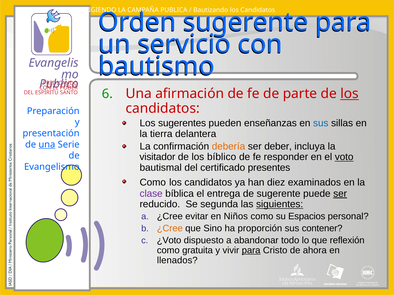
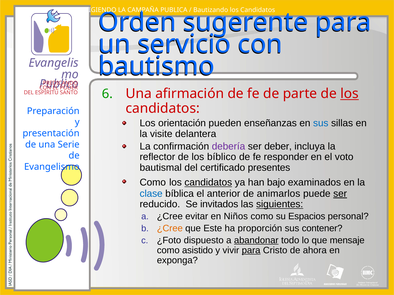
sugerentes: sugerentes -> orientación
tierra: tierra -> visite
una at (47, 145) underline: present -> none
debería colour: orange -> purple
visitador: visitador -> reflector
voto underline: present -> none
candidatos at (208, 183) underline: none -> present
diez: diez -> bajo
clase colour: purple -> blue
entrega: entrega -> anterior
de sugerente: sugerente -> animarlos
segunda: segunda -> invitados
Sino: Sino -> Este
¿Voto: ¿Voto -> ¿Foto
abandonar underline: none -> present
reflexión: reflexión -> mensaje
gratuita: gratuita -> asistido
llenados: llenados -> exponga
